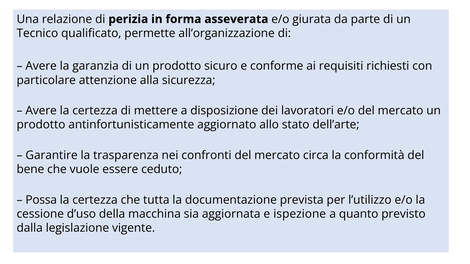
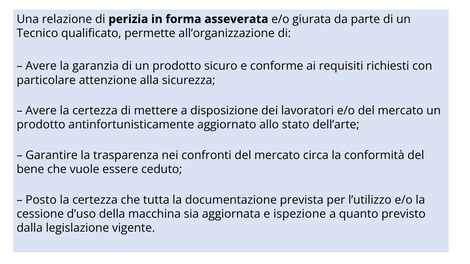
Possa: Possa -> Posto
